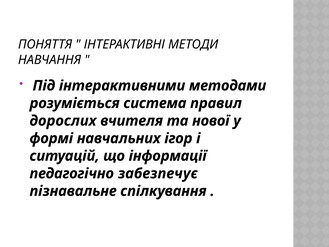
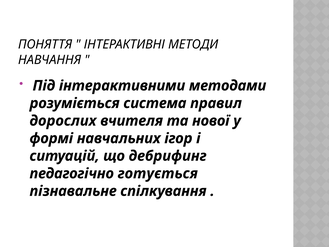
інформації: інформації -> дебрифинг
забезпечує: забезпечує -> готується
